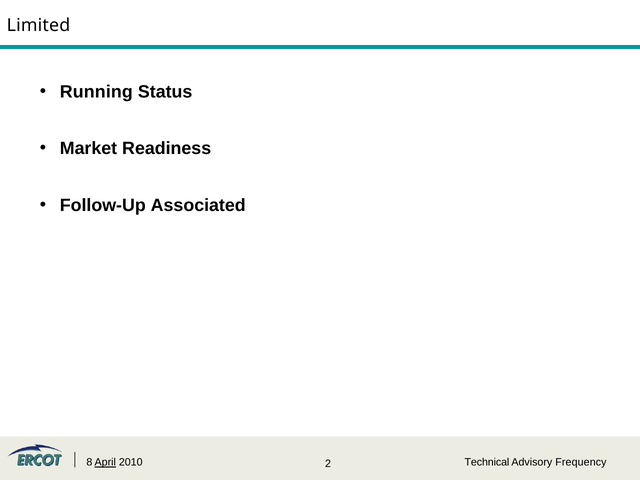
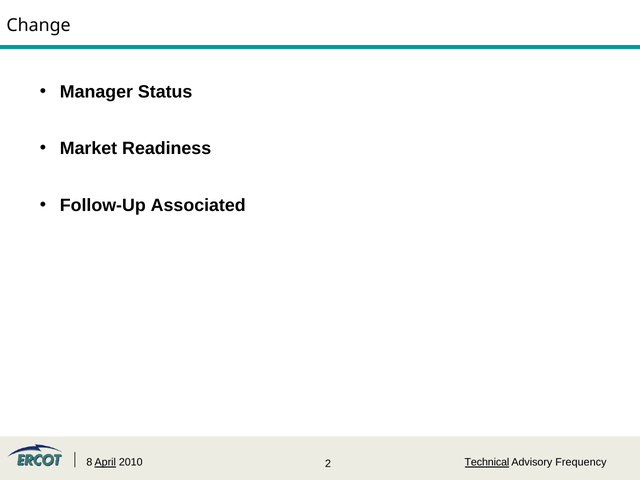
Limited: Limited -> Change
Running: Running -> Manager
Technical underline: none -> present
